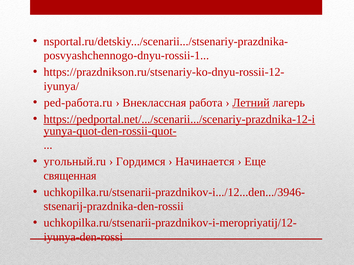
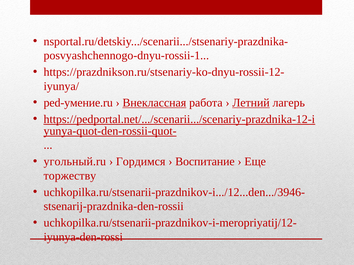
ped-работа.ru: ped-работа.ru -> ped-умение.ru
Внеклассная underline: none -> present
Начинается: Начинается -> Воспитание
священная: священная -> торжеству
